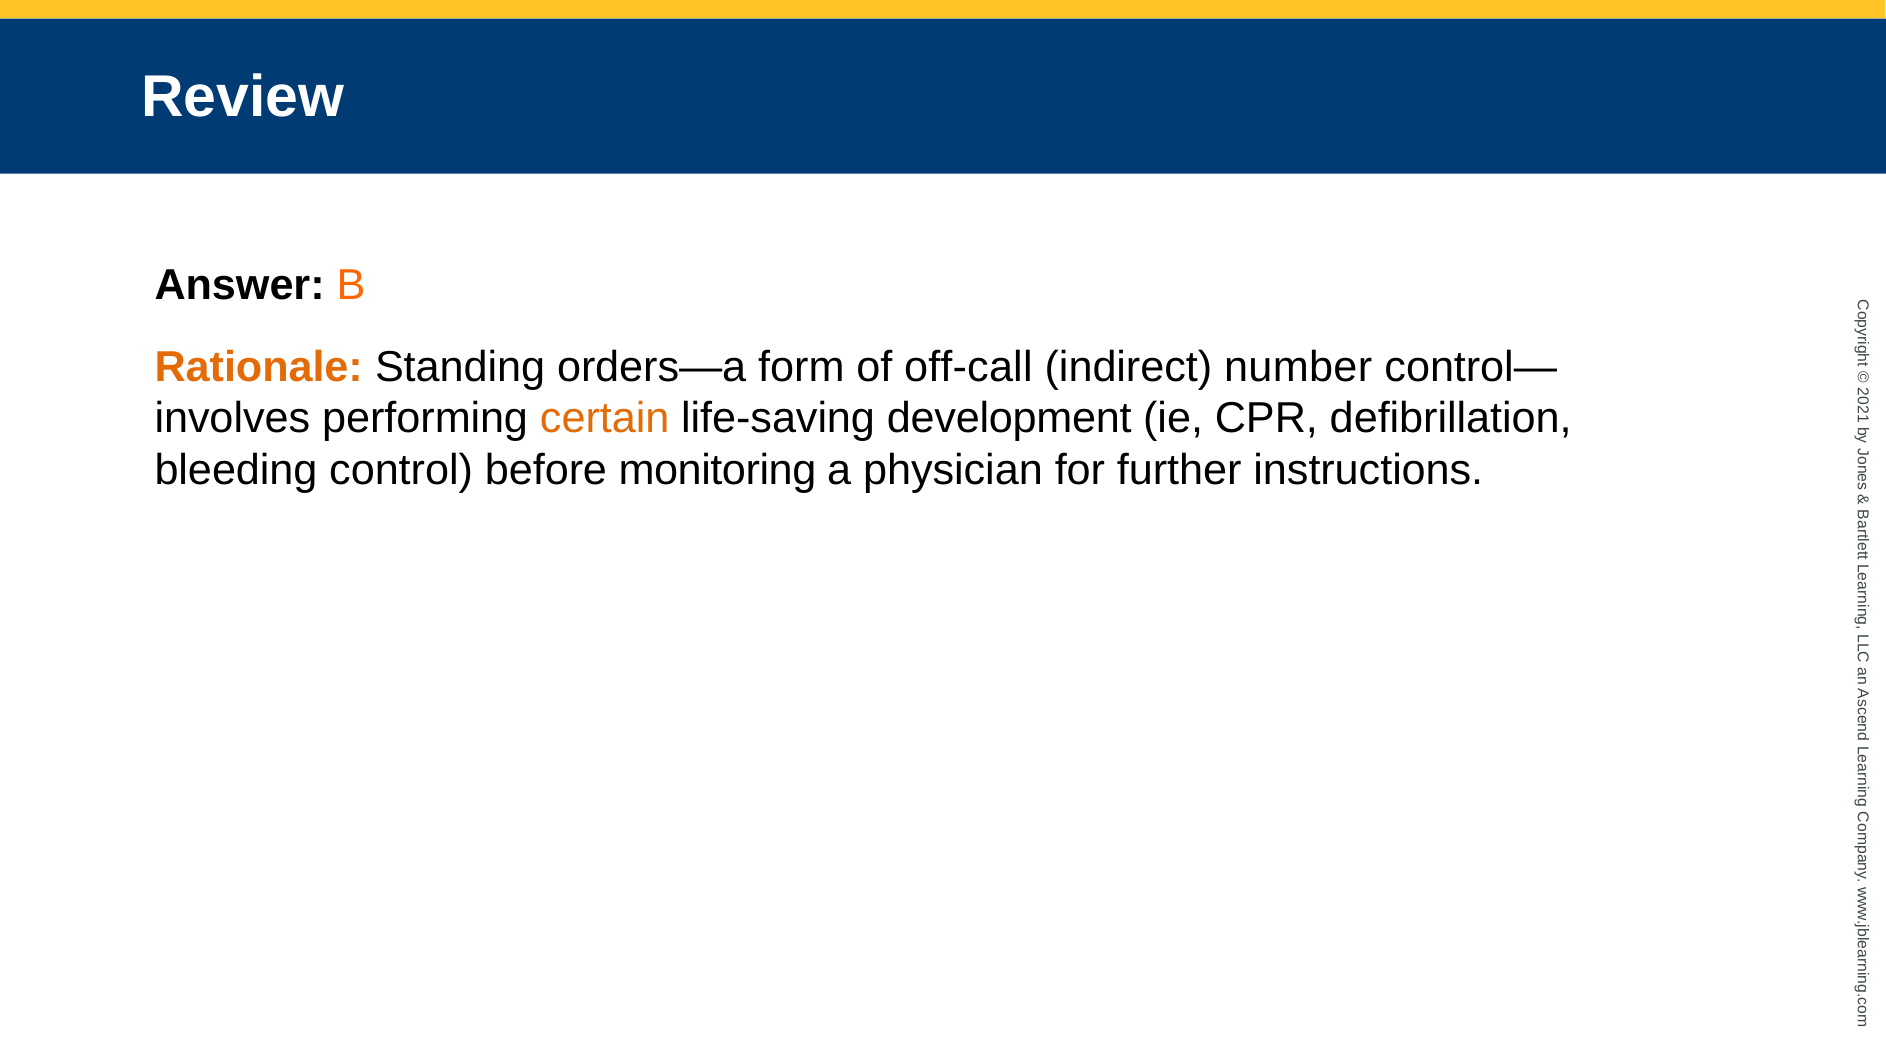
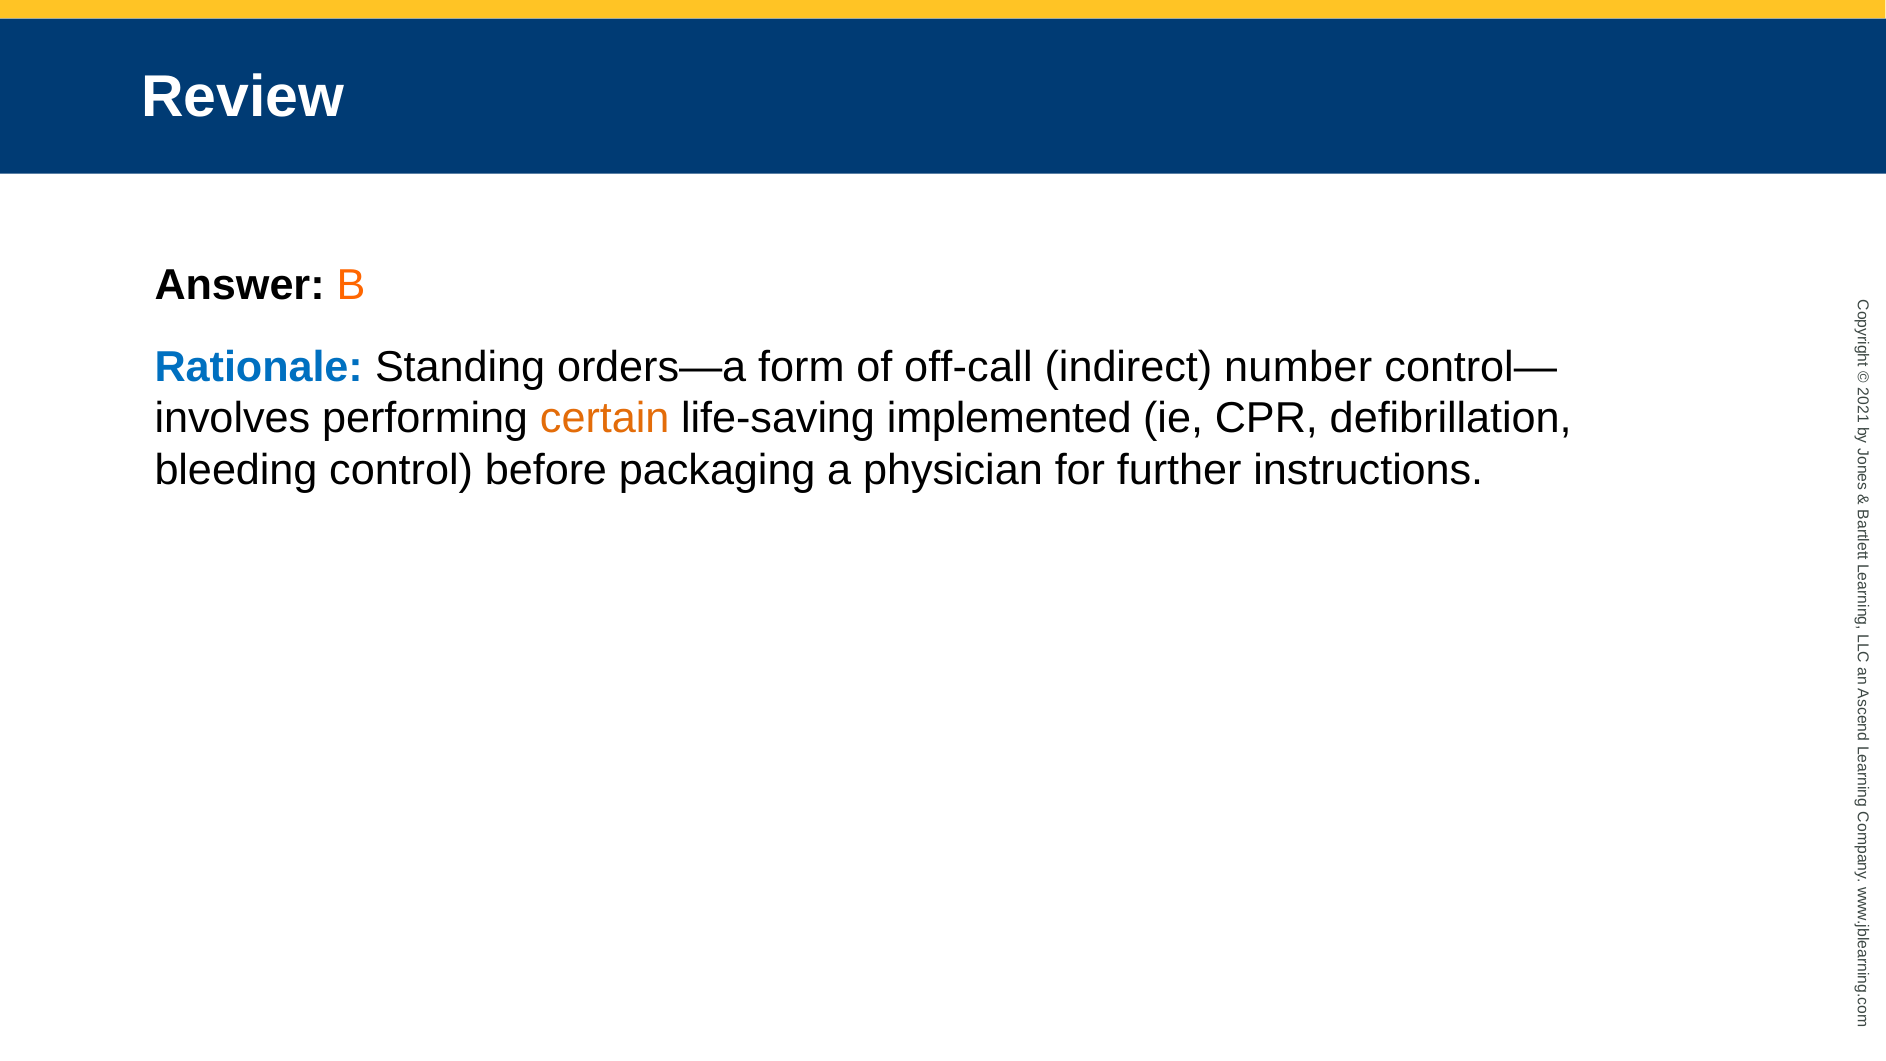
Rationale colour: orange -> blue
development: development -> implemented
monitoring: monitoring -> packaging
